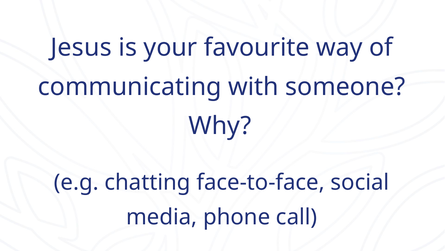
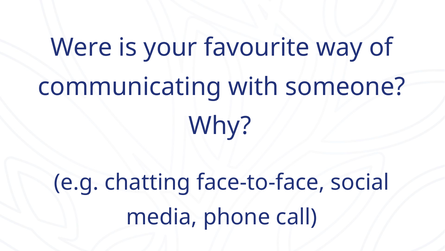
Jesus: Jesus -> Were
